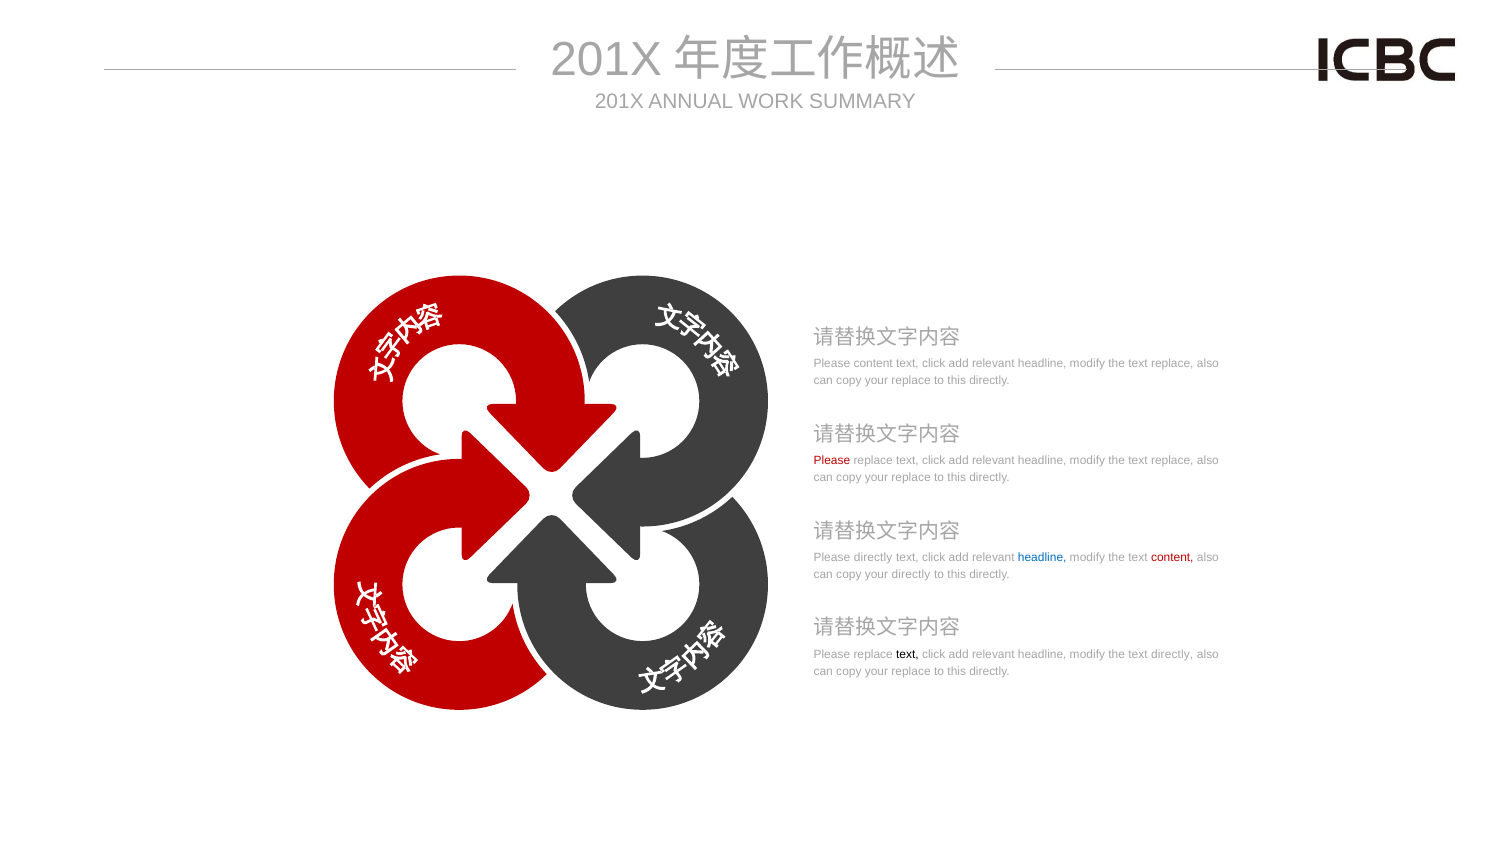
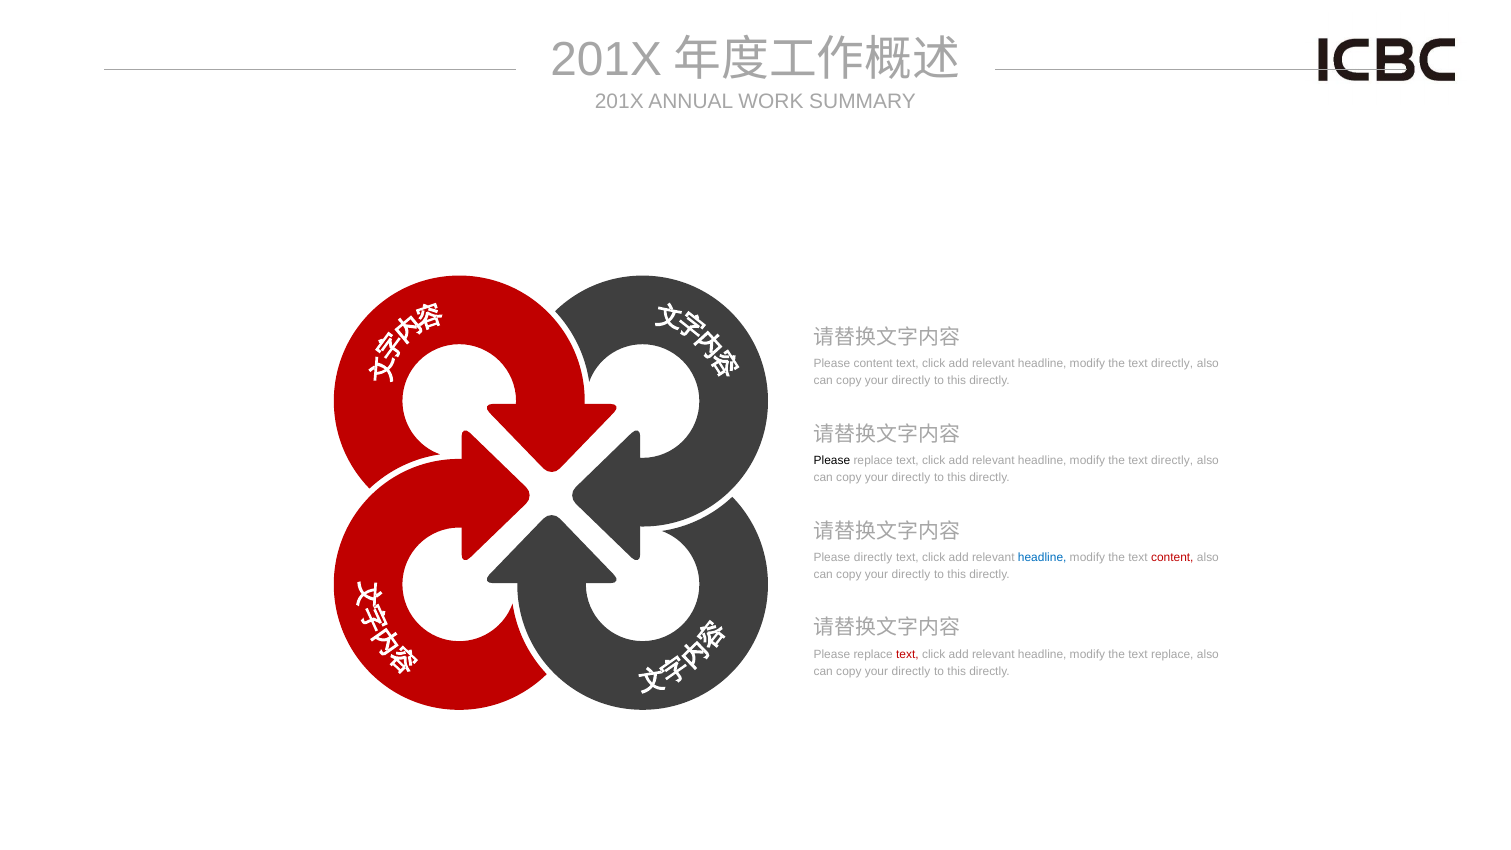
replace at (1172, 364): replace -> directly
replace at (911, 381): replace -> directly
Please at (832, 460) colour: red -> black
replace at (1172, 460): replace -> directly
replace at (911, 478): replace -> directly
text at (907, 654) colour: black -> red
text directly: directly -> replace
replace at (911, 671): replace -> directly
